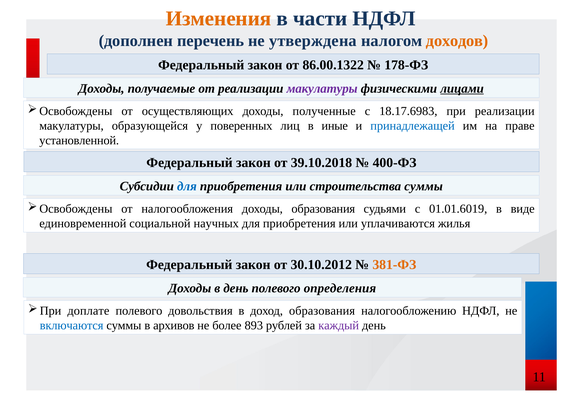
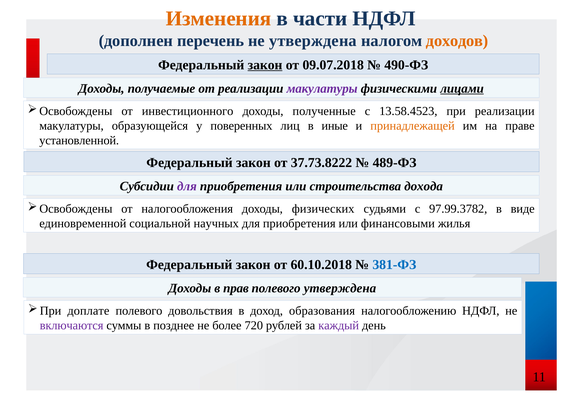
закон at (265, 65) underline: none -> present
86.00.1322: 86.00.1322 -> 09.07.2018
178-ФЗ: 178-ФЗ -> 490-ФЗ
осуществляющих: осуществляющих -> инвестиционного
18.17.6983: 18.17.6983 -> 13.58.4523
принадлежащей colour: blue -> orange
39.10.2018: 39.10.2018 -> 37.73.8222
400-ФЗ: 400-ФЗ -> 489-ФЗ
для at (187, 186) colour: blue -> purple
строительства суммы: суммы -> дохода
доходы образования: образования -> физических
01.01.6019: 01.01.6019 -> 97.99.3782
уплачиваются: уплачиваются -> финансовыми
30.10.2012: 30.10.2012 -> 60.10.2018
381-ФЗ colour: orange -> blue
в день: день -> прав
полевого определения: определения -> утверждена
включаются colour: blue -> purple
архивов: архивов -> позднее
893: 893 -> 720
